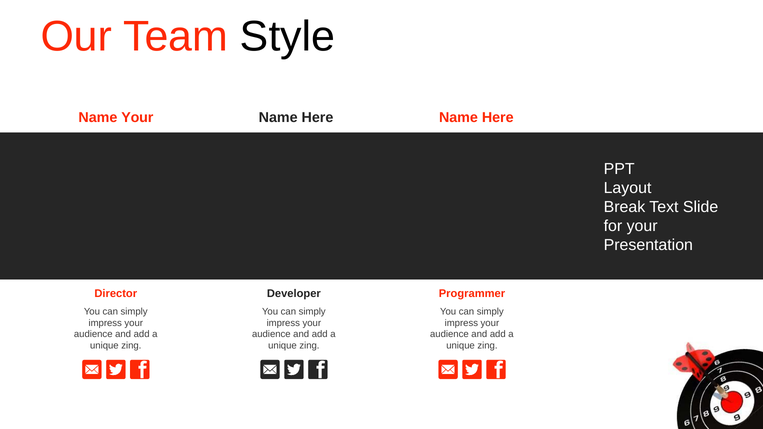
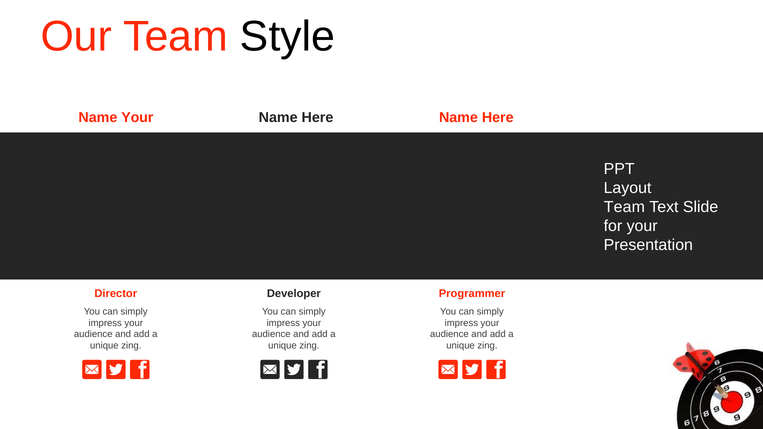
Break at (624, 207): Break -> Team
